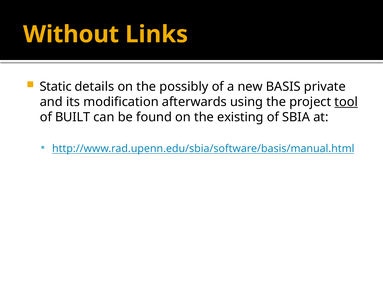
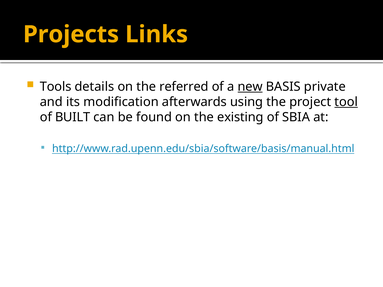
Without: Without -> Projects
Static: Static -> Tools
possibly: possibly -> referred
new underline: none -> present
